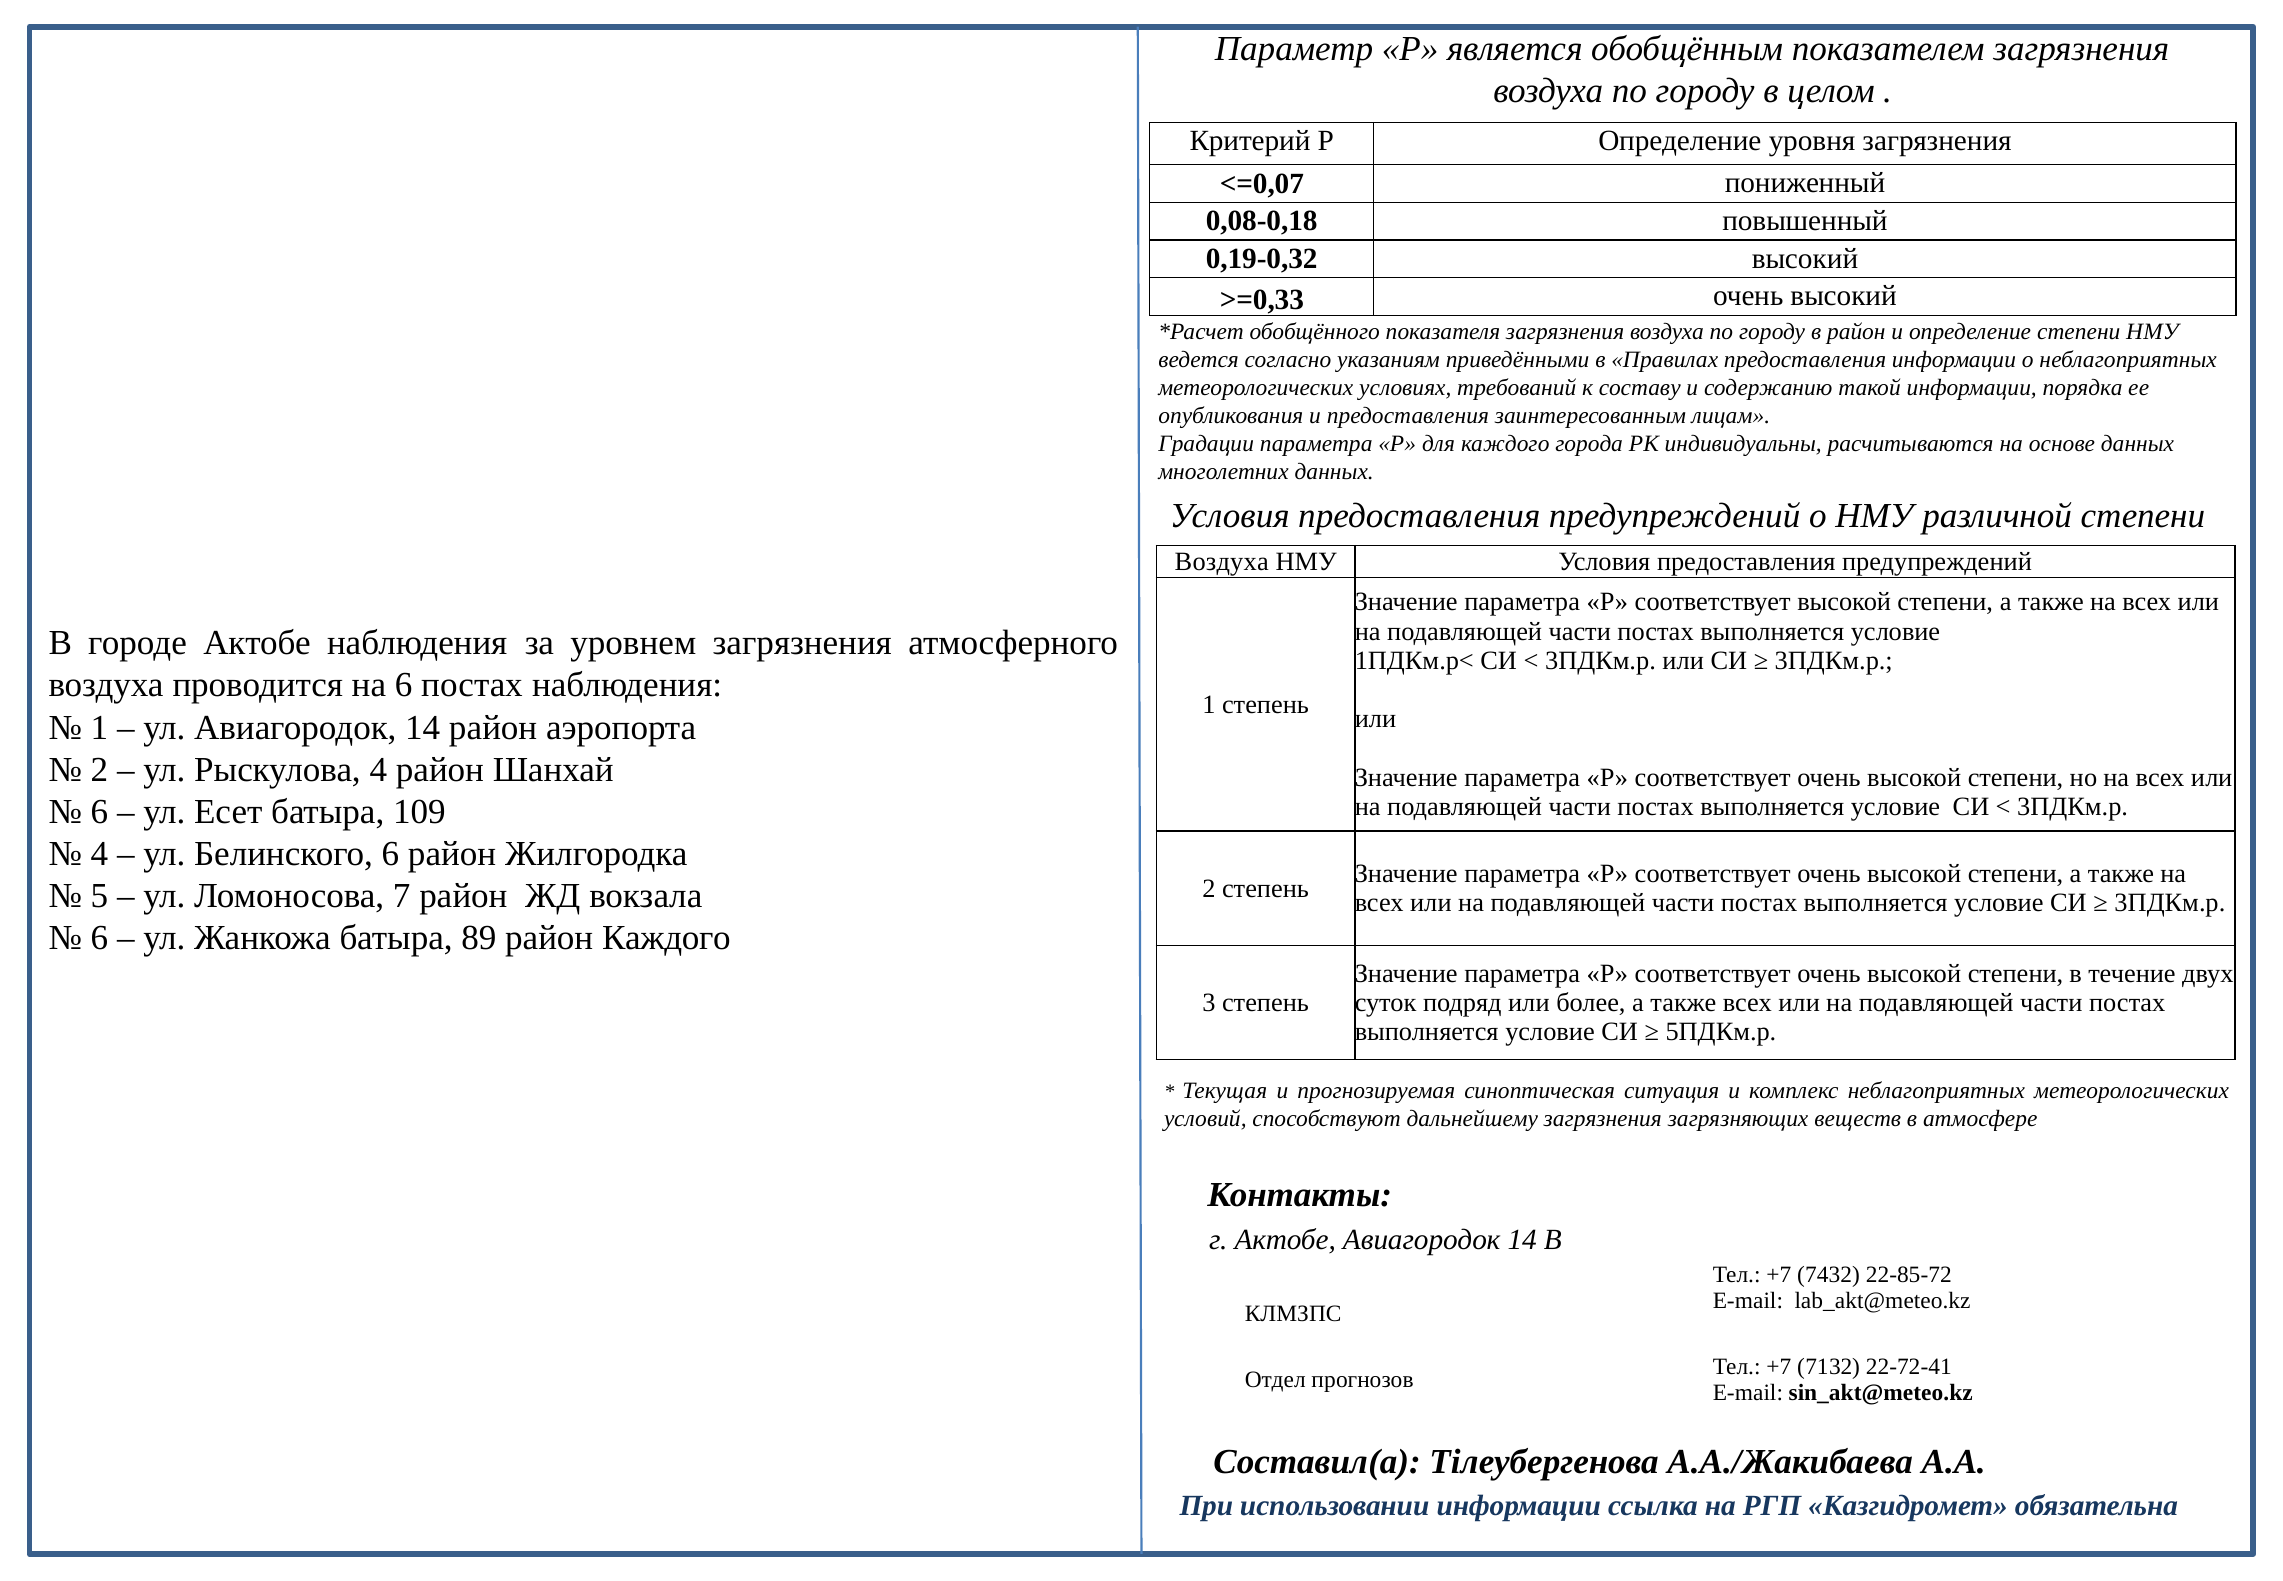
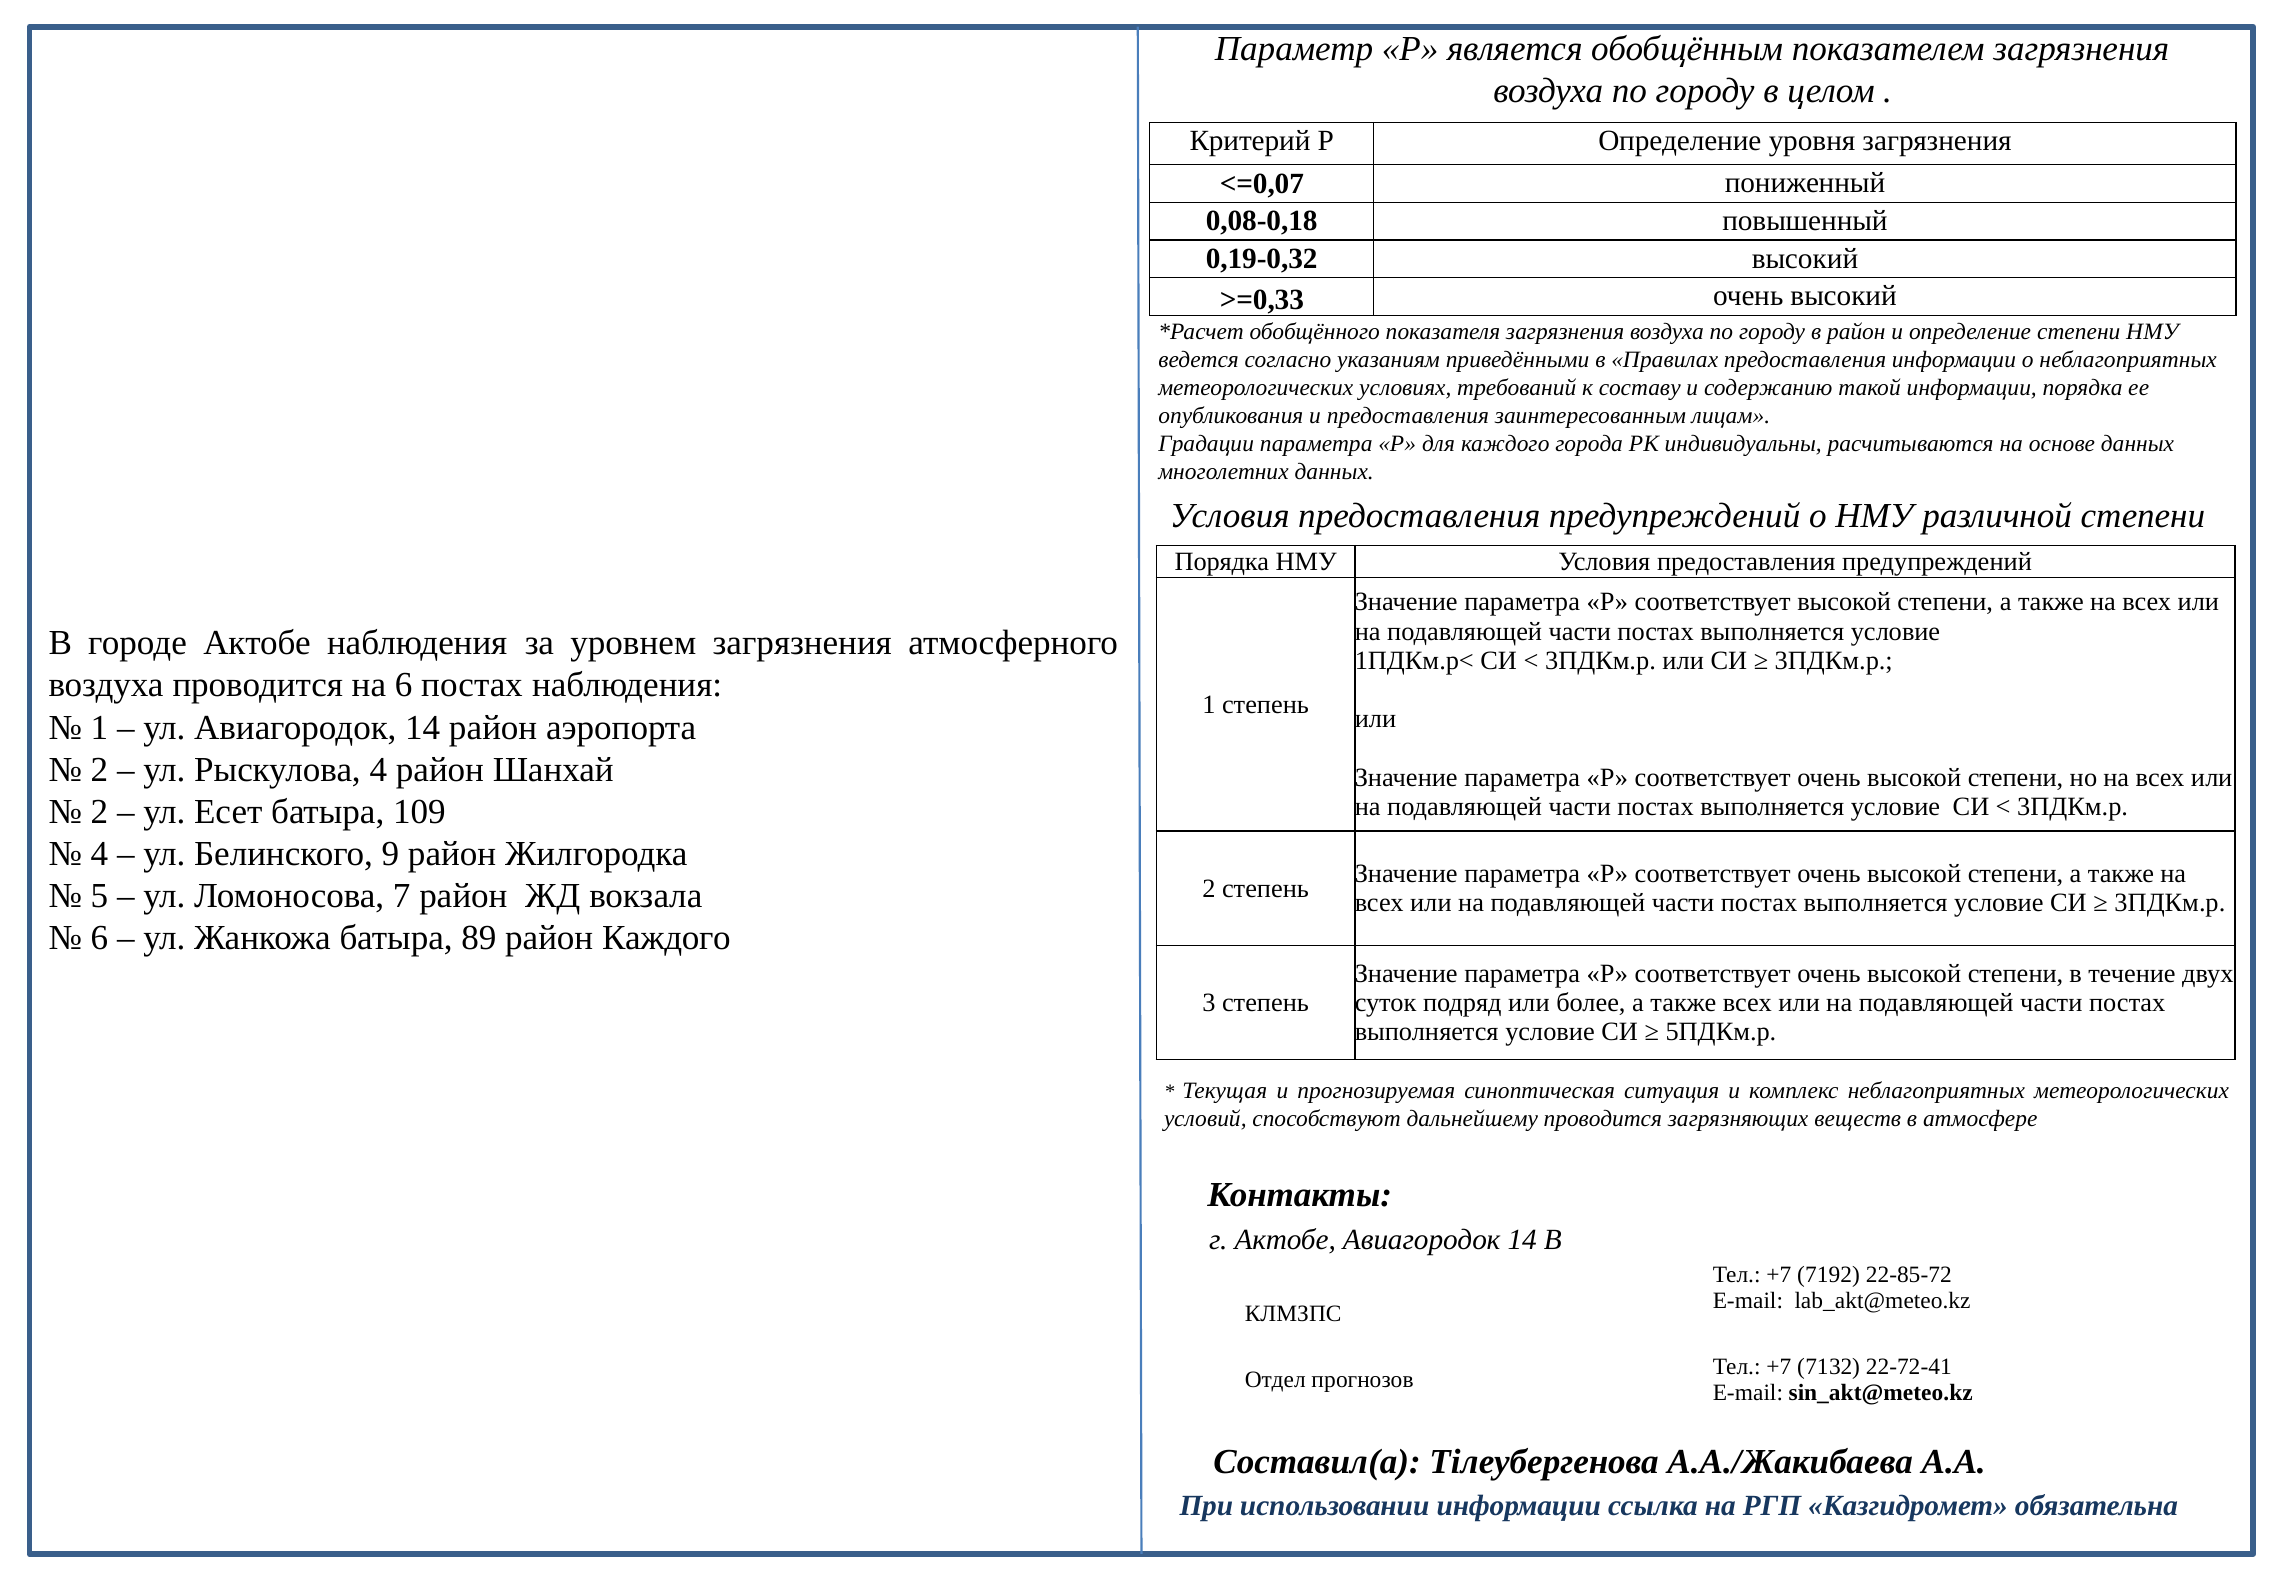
Воздуха at (1222, 561): Воздуха -> Порядка
6 at (99, 812): 6 -> 2
Белинского 6: 6 -> 9
дальнейшему загрязнения: загрязнения -> проводится
7432: 7432 -> 7192
